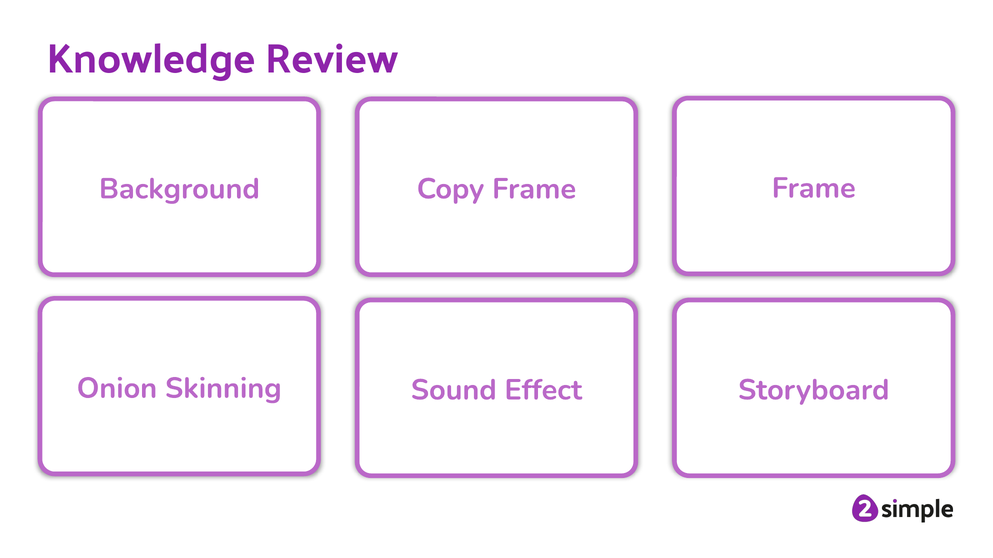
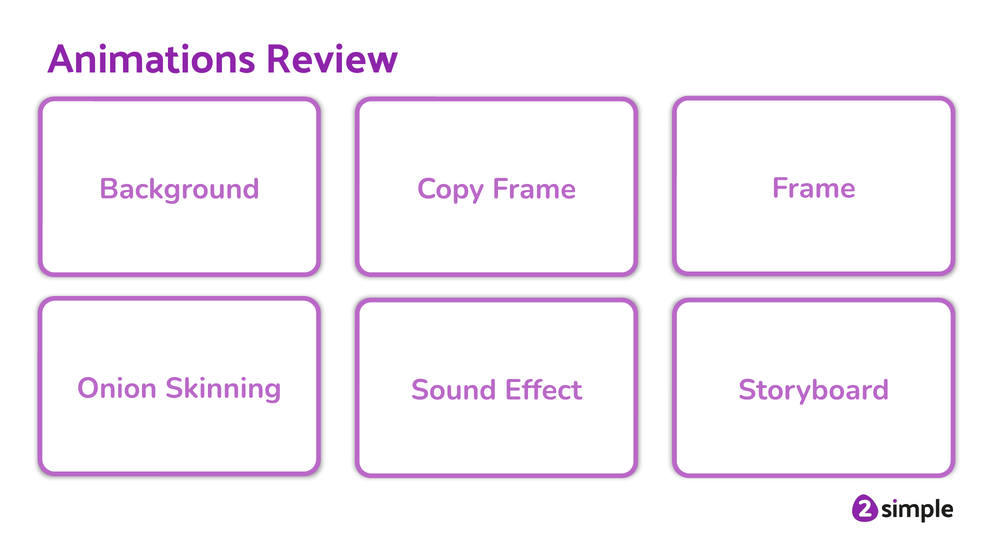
Knowledge: Knowledge -> Animations
